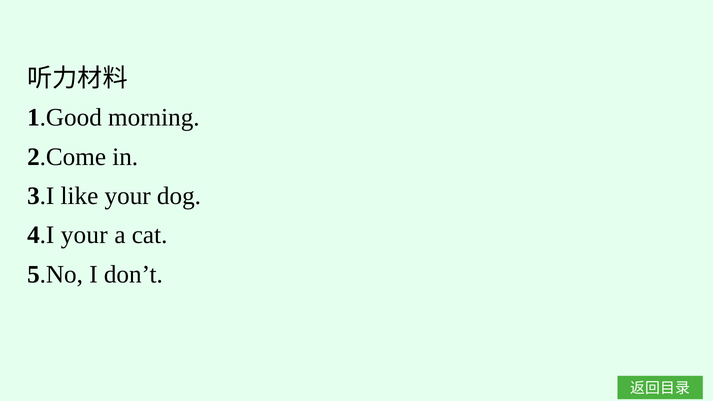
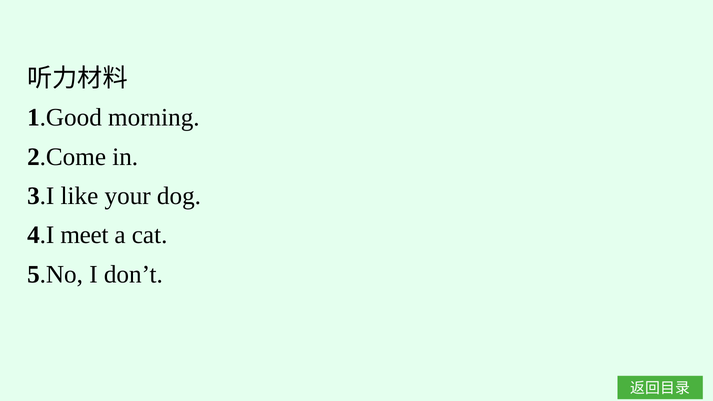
4.I your: your -> meet
